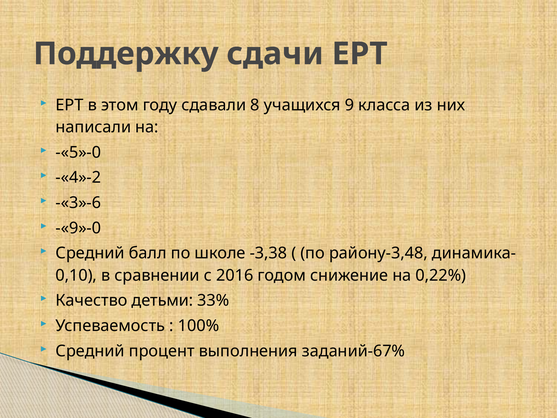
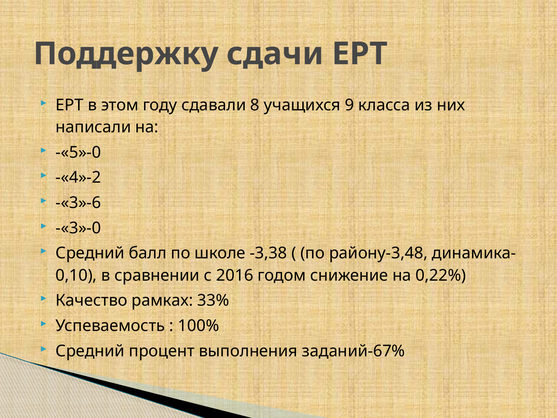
-«9»-0: -«9»-0 -> -«3»-0
детьми: детьми -> рамках
